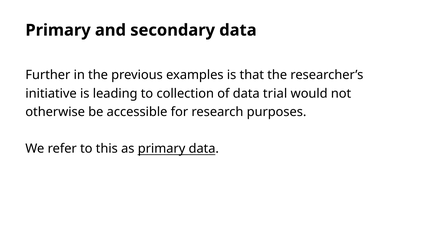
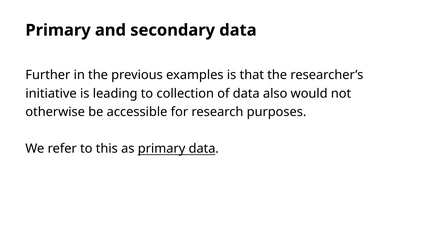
trial: trial -> also
